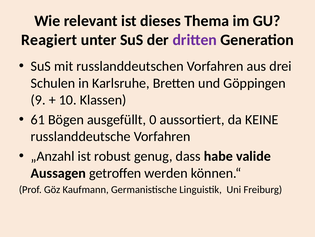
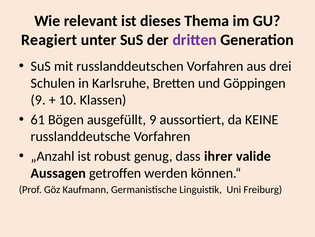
ausgefüllt 0: 0 -> 9
habe: habe -> ihrer
